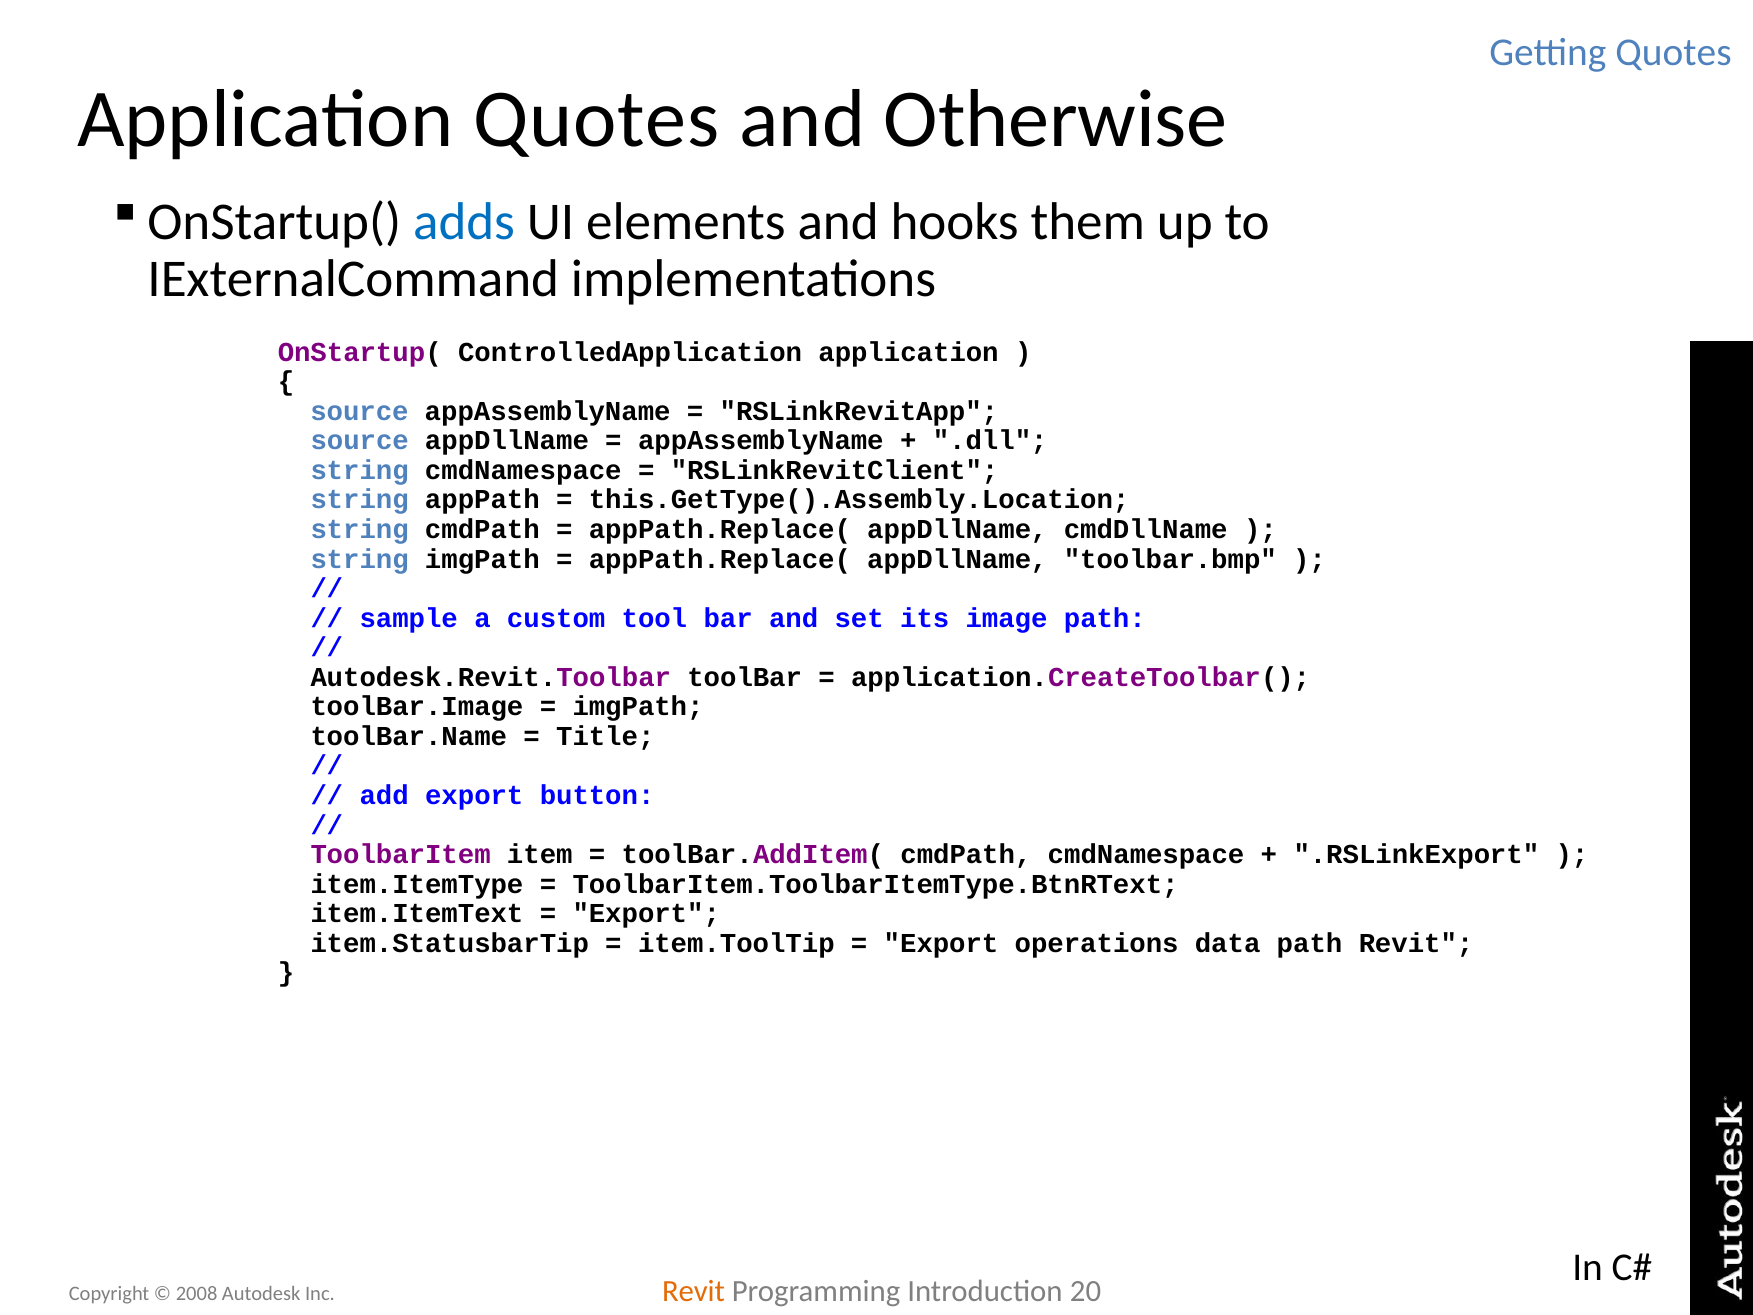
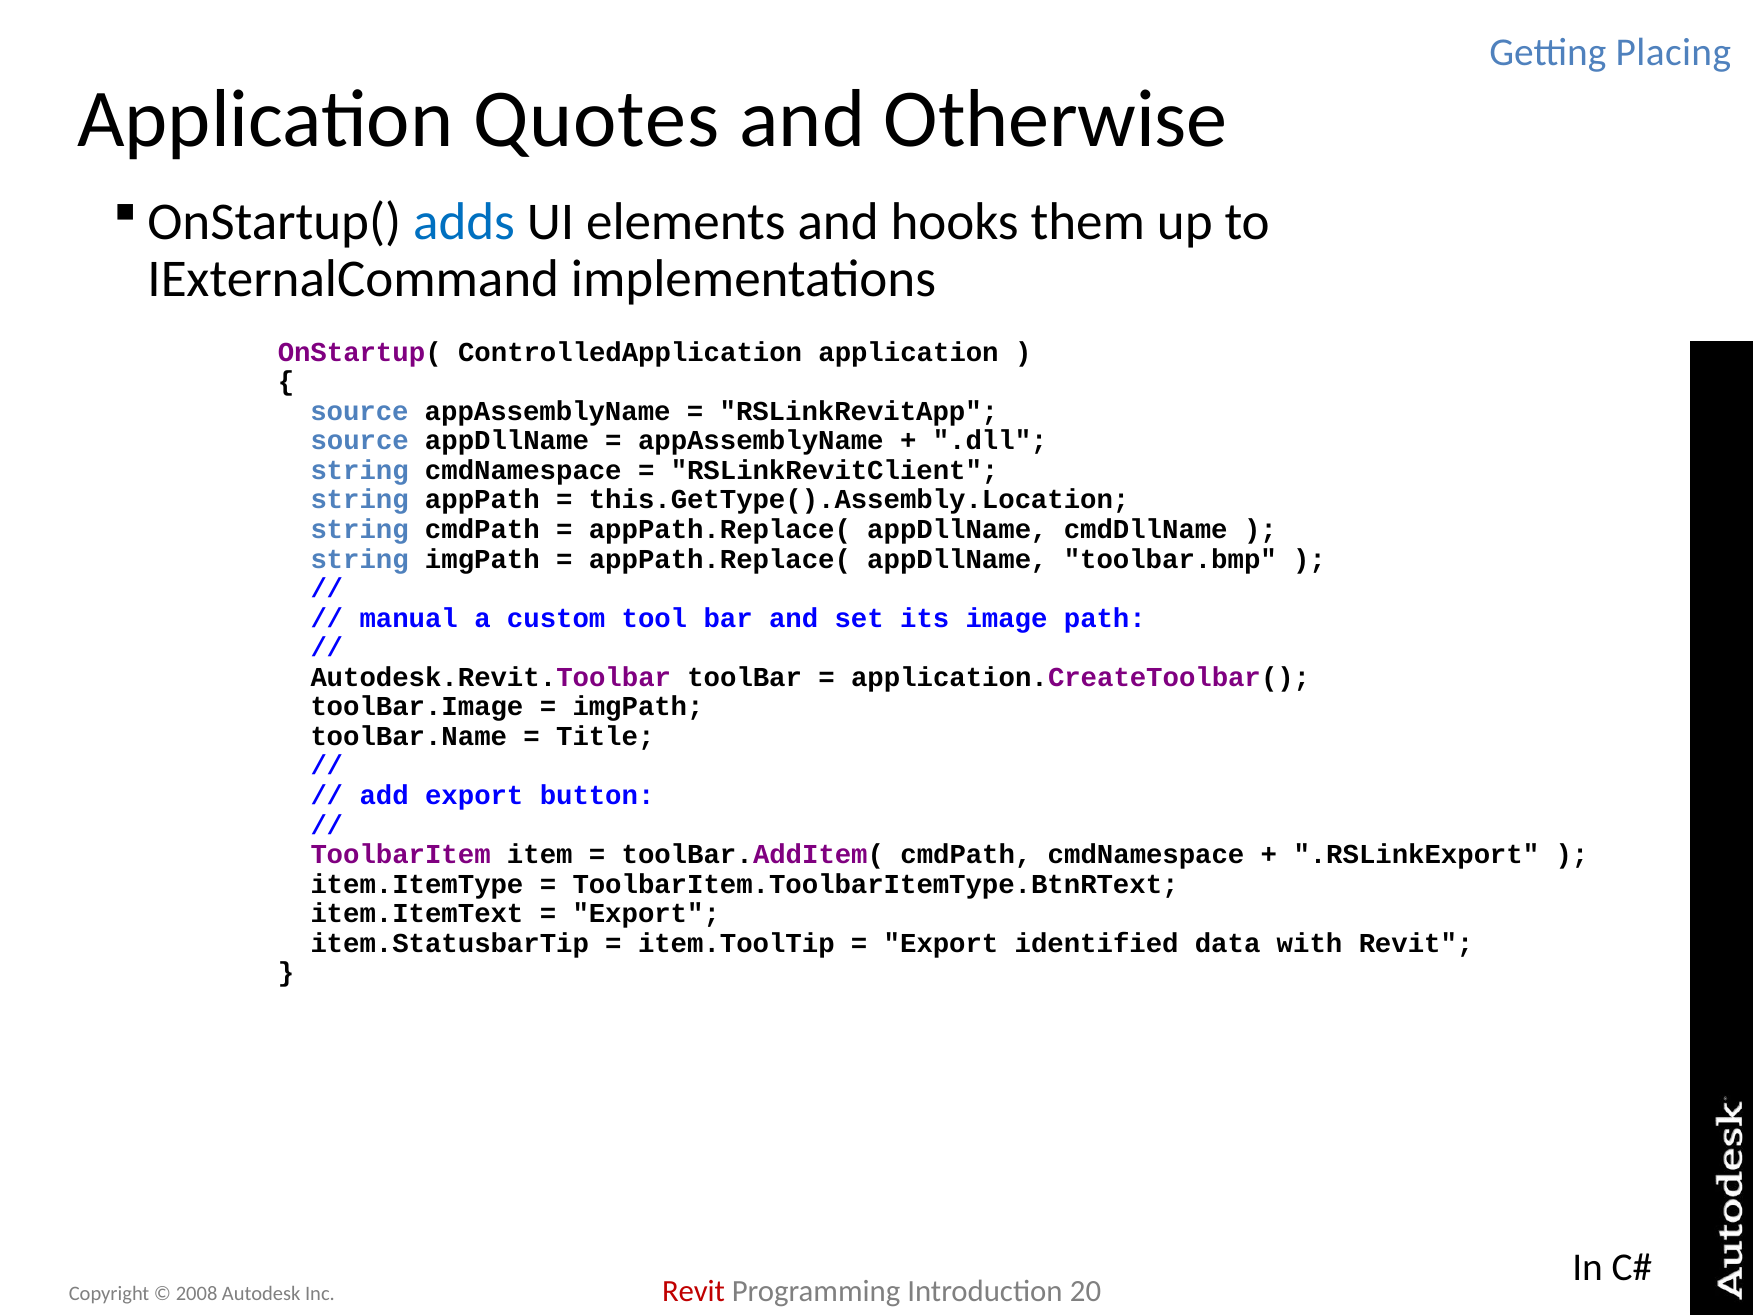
Getting Quotes: Quotes -> Placing
sample: sample -> manual
operations: operations -> identified
data path: path -> with
Revit at (693, 1291) colour: orange -> red
